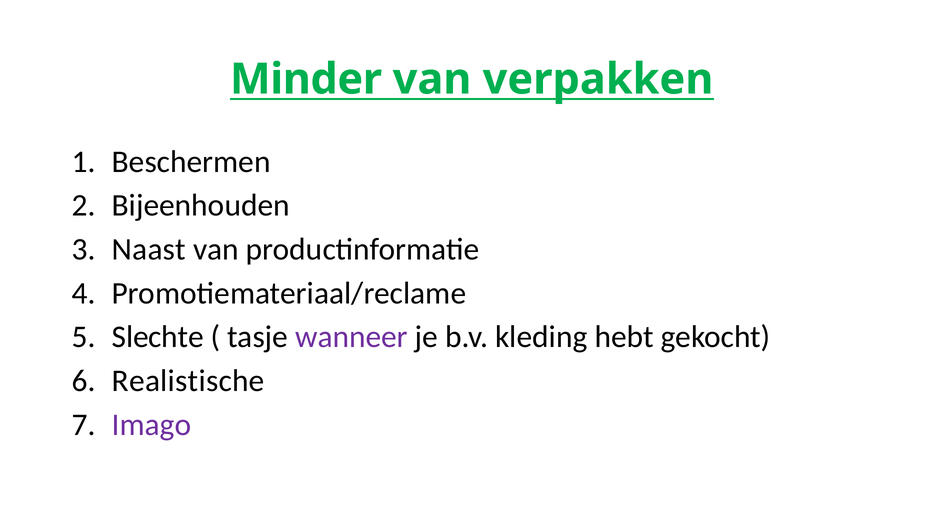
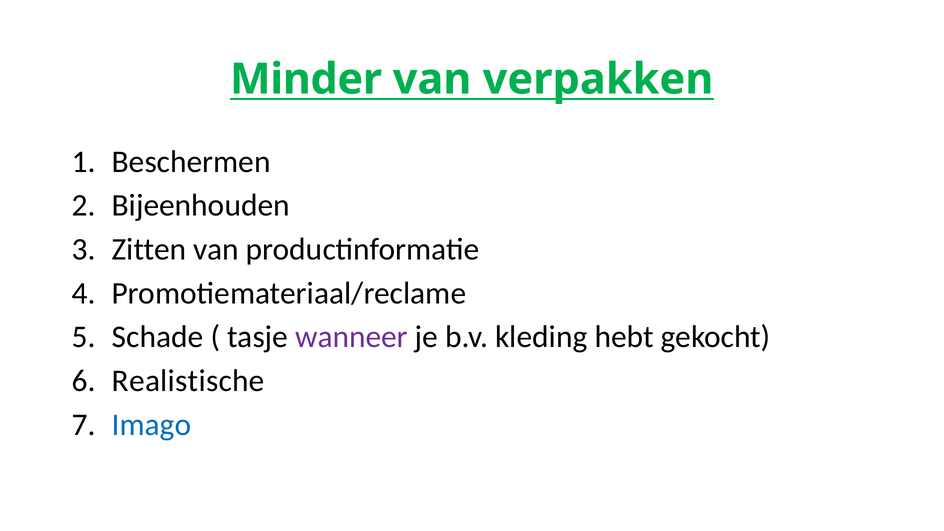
Naast: Naast -> Zitten
Slechte: Slechte -> Schade
Imago colour: purple -> blue
